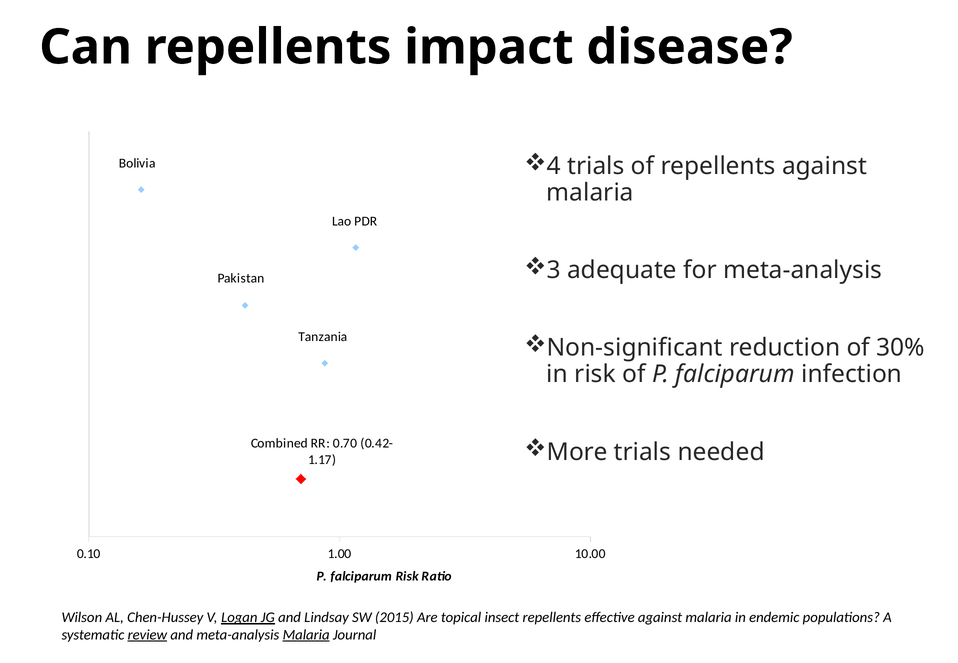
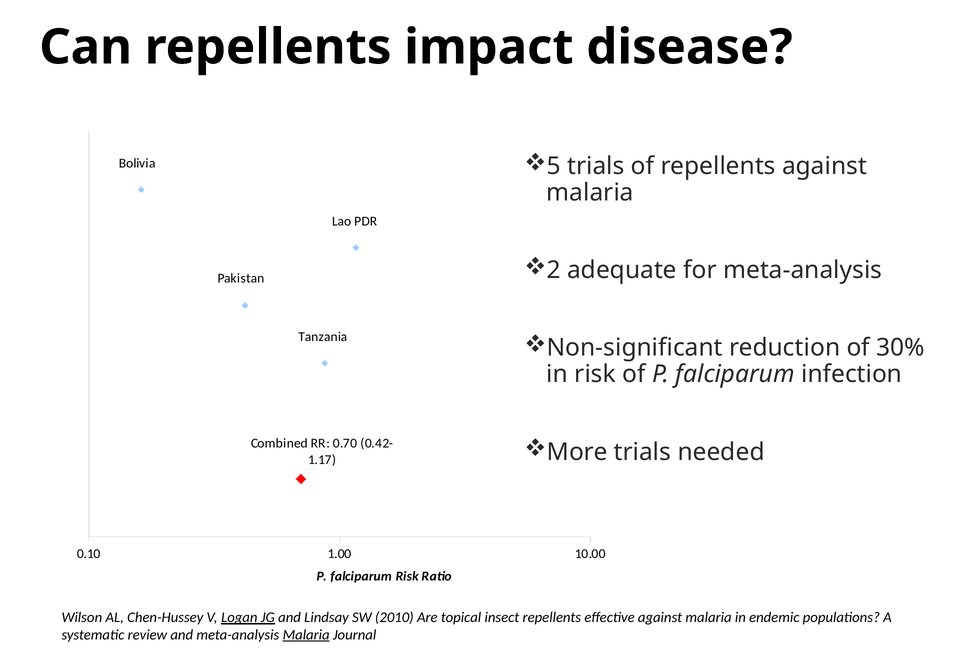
4: 4 -> 5
3: 3 -> 2
2015: 2015 -> 2010
review underline: present -> none
